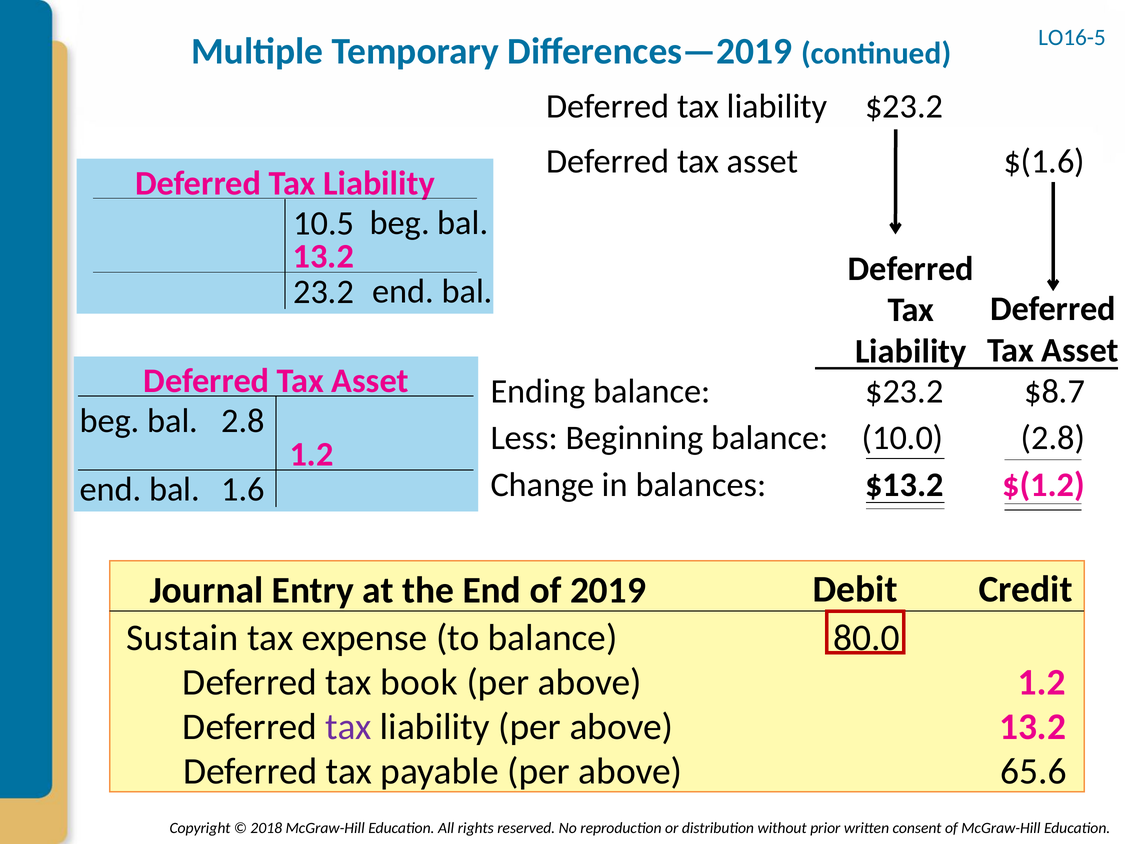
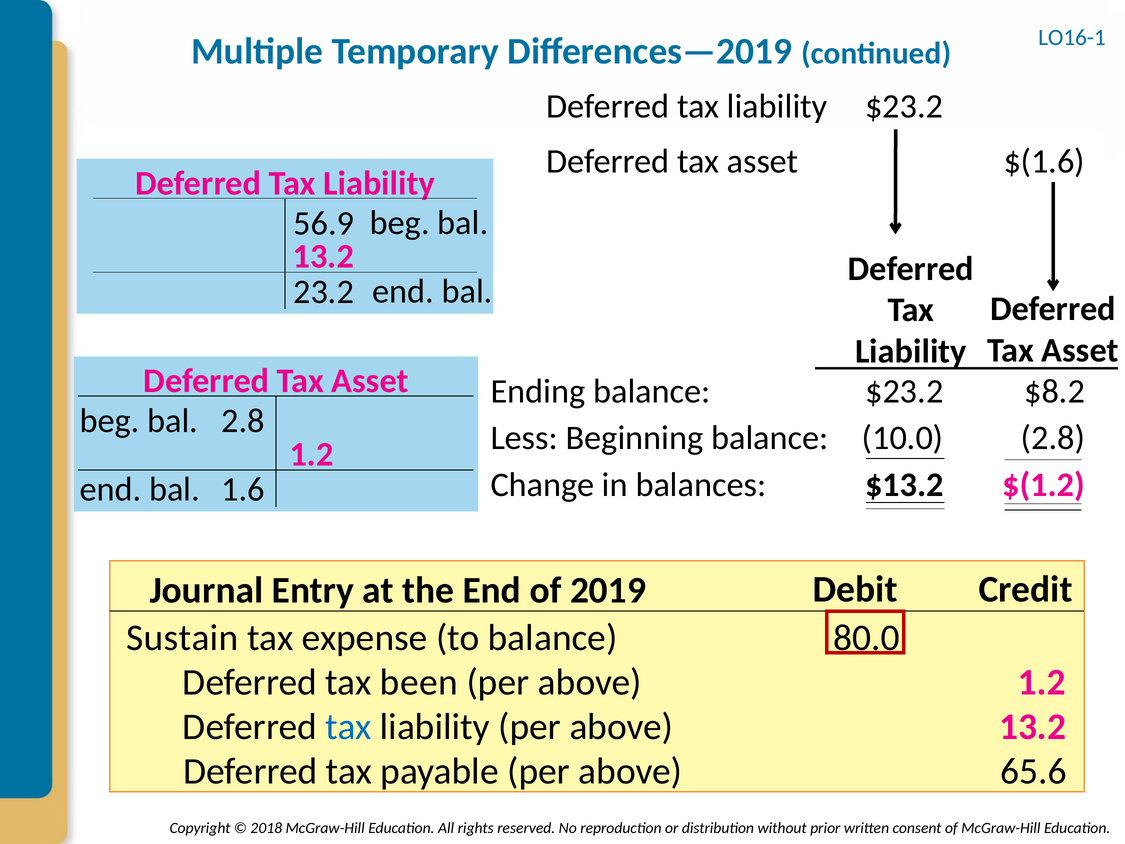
LO16-5: LO16-5 -> LO16-1
10.5: 10.5 -> 56.9
$8.7: $8.7 -> $8.2
book: book -> been
tax at (348, 727) colour: purple -> blue
